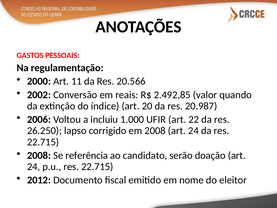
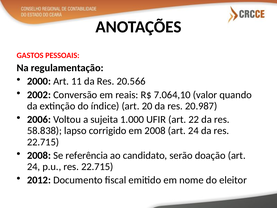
2.492,85: 2.492,85 -> 7.064,10
incluiu: incluiu -> sujeita
26.250: 26.250 -> 58.838
